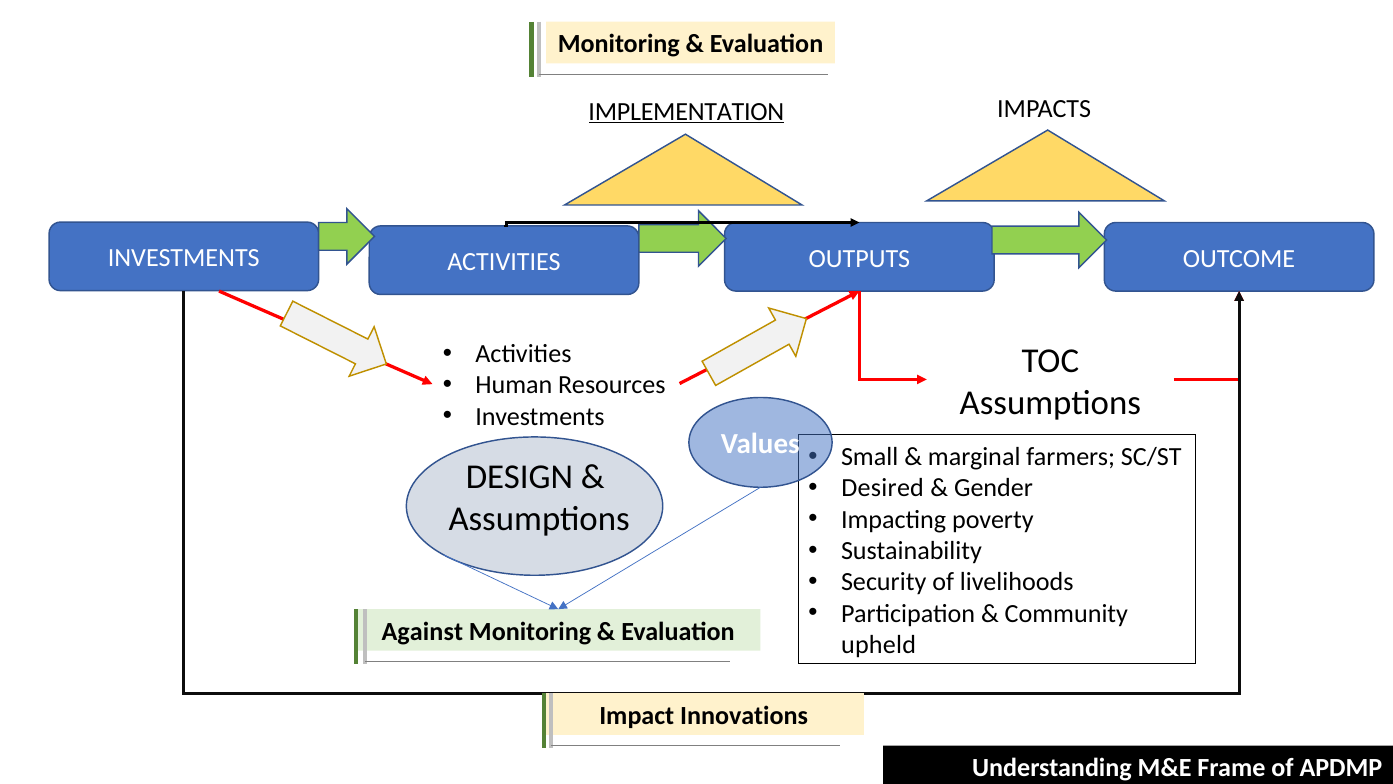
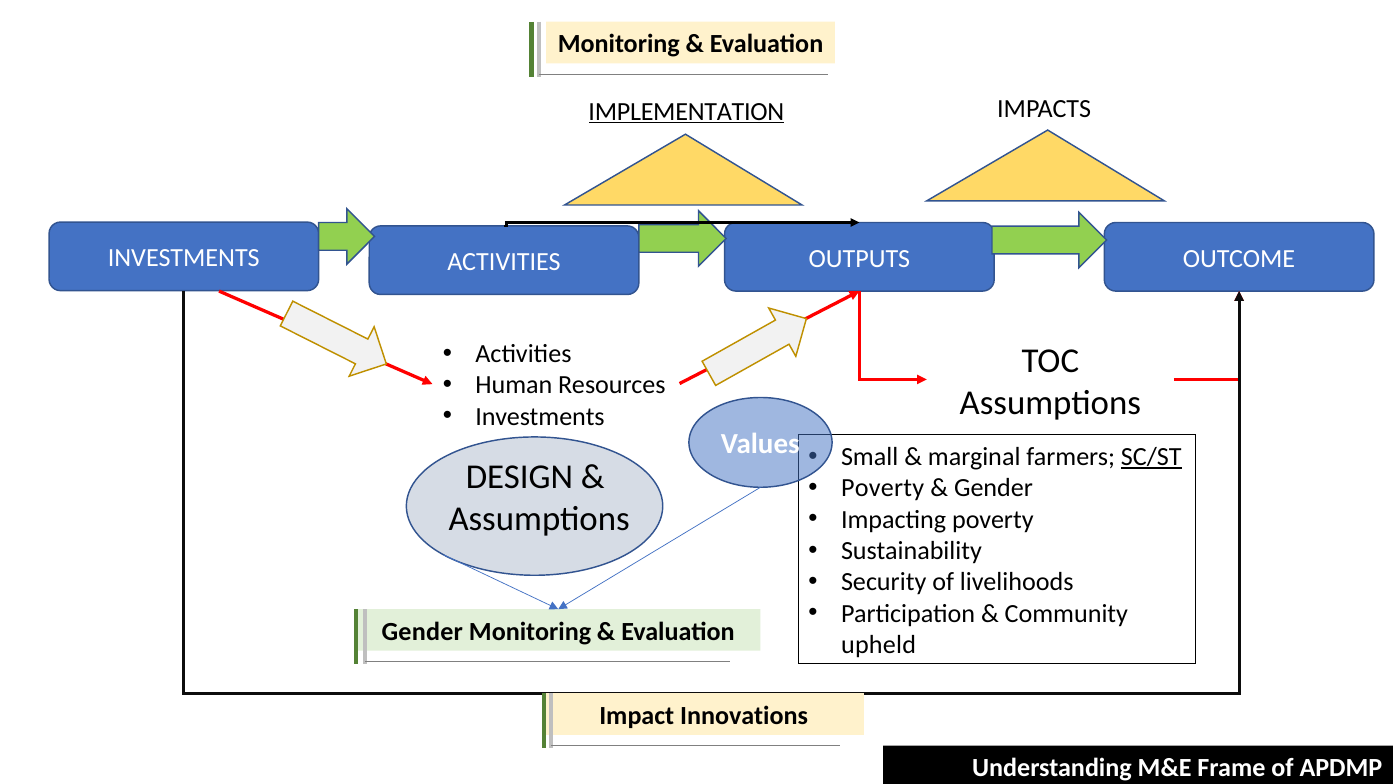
SC/ST underline: none -> present
Desired at (883, 488): Desired -> Poverty
Against at (422, 631): Against -> Gender
